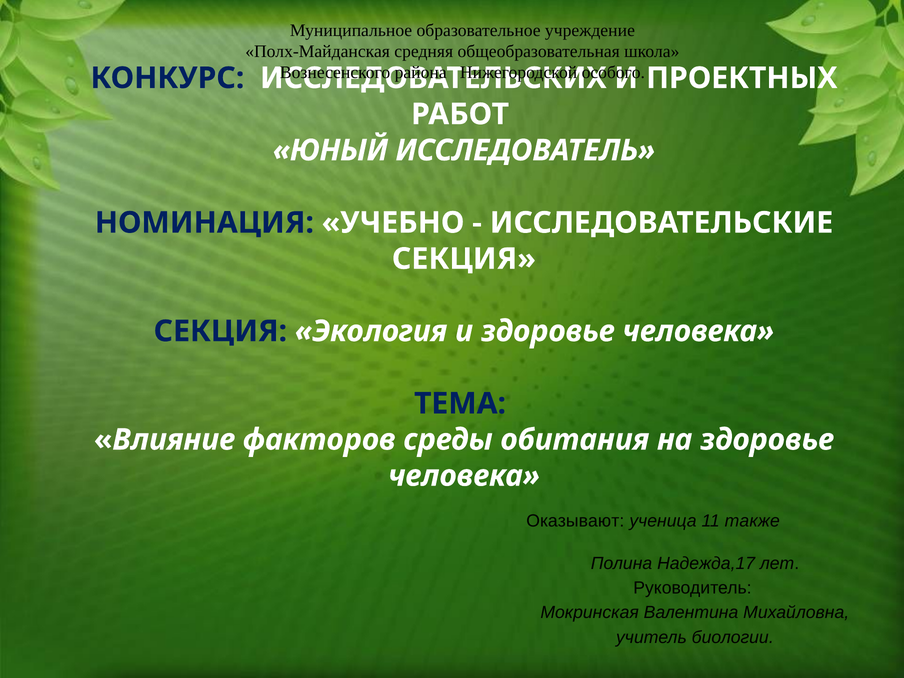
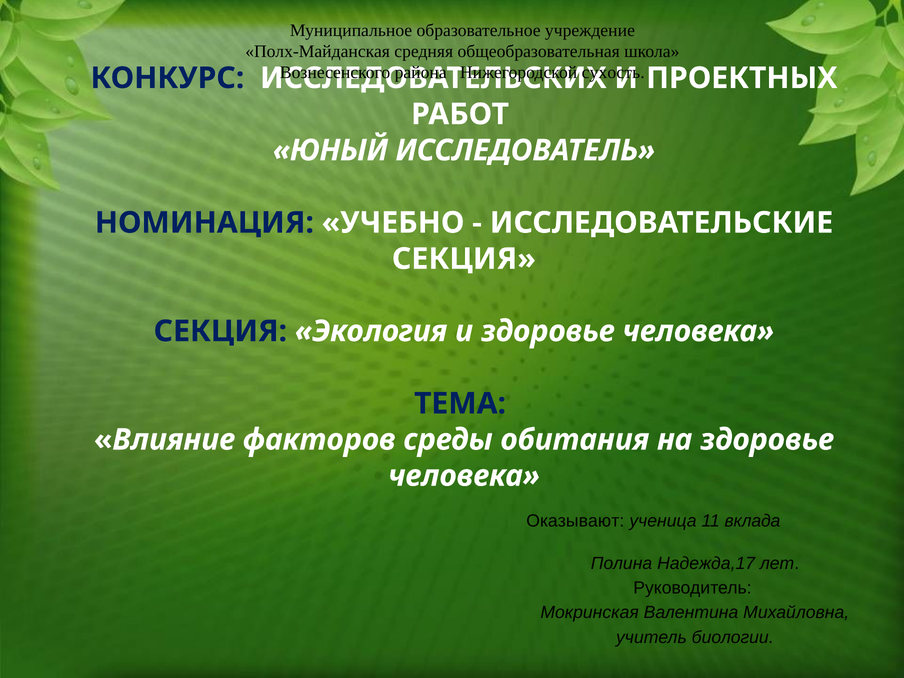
особого: особого -> сухость
также: также -> вклада
